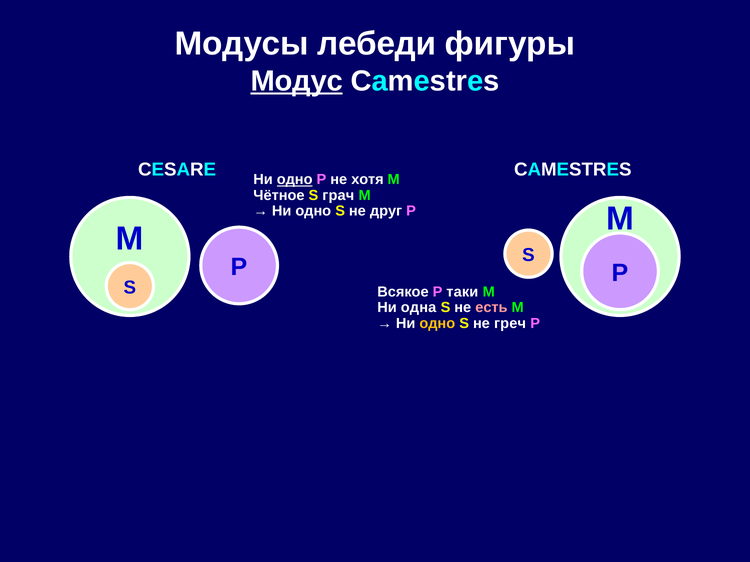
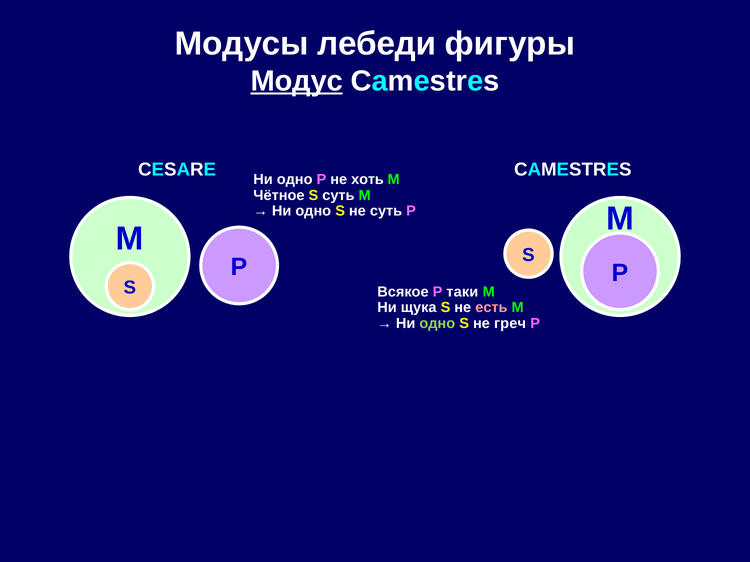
одно at (295, 180) underline: present -> none
хотя: хотя -> хоть
S грач: грач -> суть
не друг: друг -> суть
одна: одна -> щука
одно at (437, 324) colour: yellow -> light green
